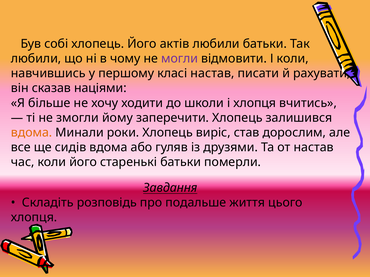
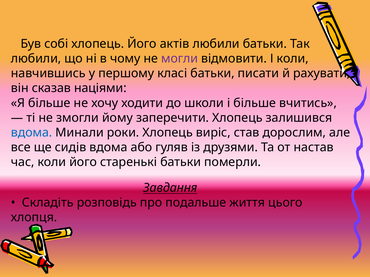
класі настав: настав -> батьки
і хлопця: хлопця -> більше
вдома at (32, 133) colour: orange -> blue
